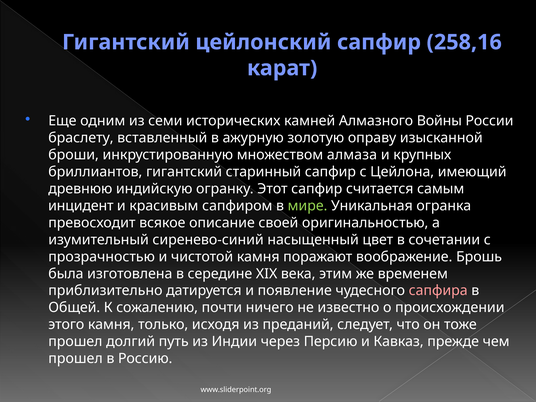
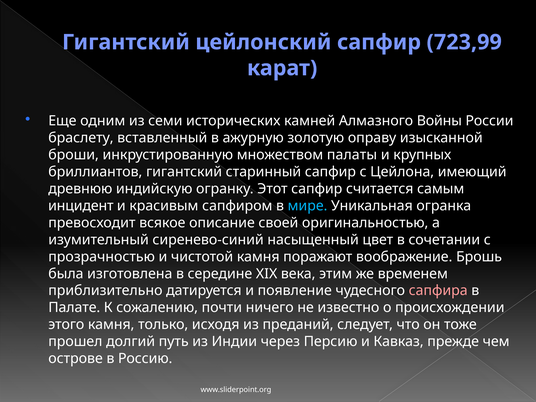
258,16: 258,16 -> 723,99
алмаза: алмаза -> палаты
мире colour: light green -> light blue
Общей: Общей -> Палате
прошел at (76, 359): прошел -> острове
